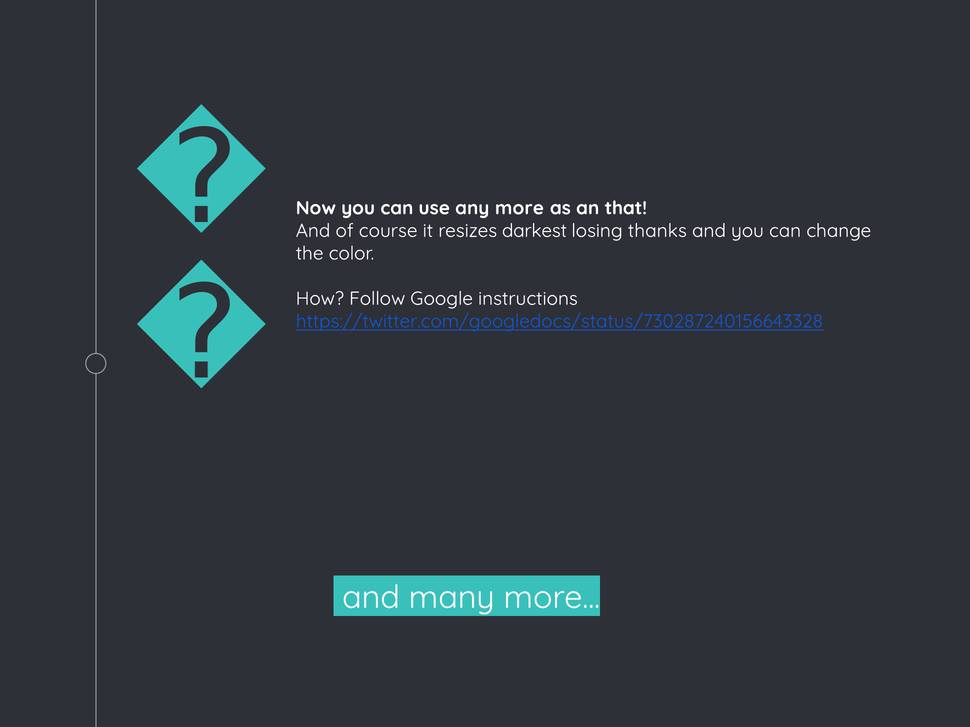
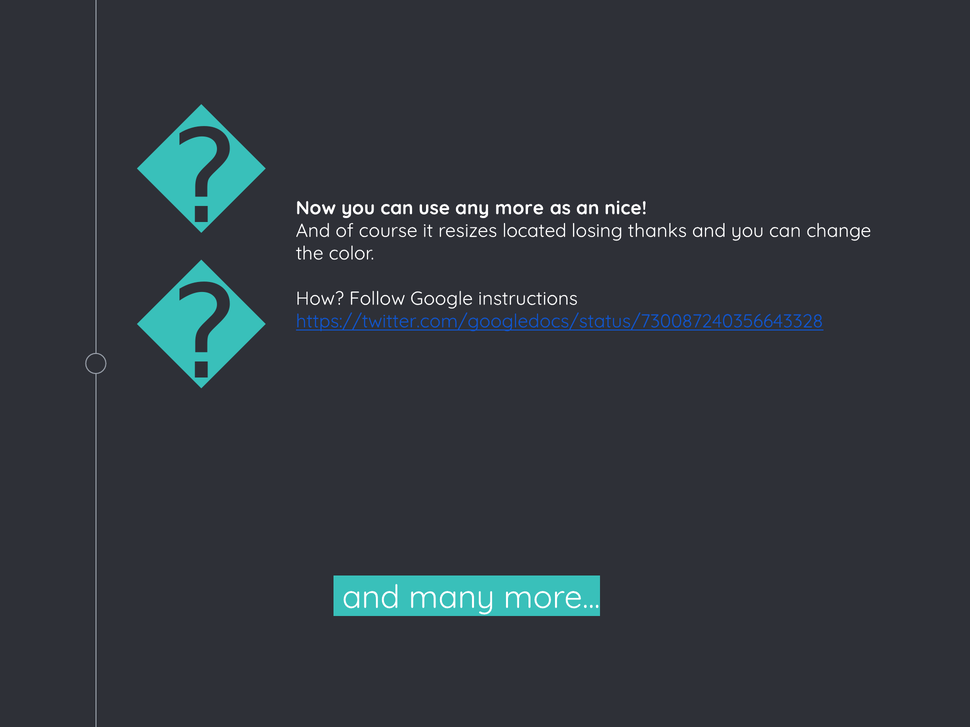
that: that -> nice
darkest: darkest -> located
https://twitter.com/googledocs/status/730287240156643328: https://twitter.com/googledocs/status/730287240156643328 -> https://twitter.com/googledocs/status/730087240356643328
